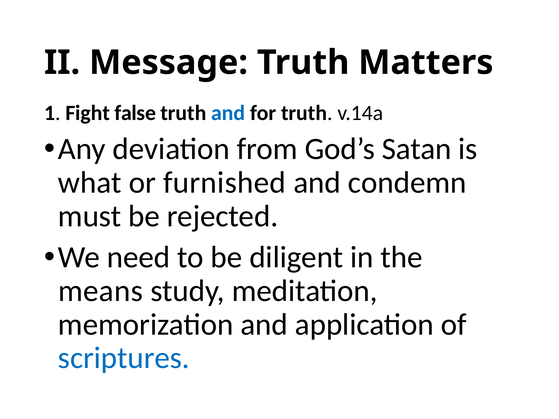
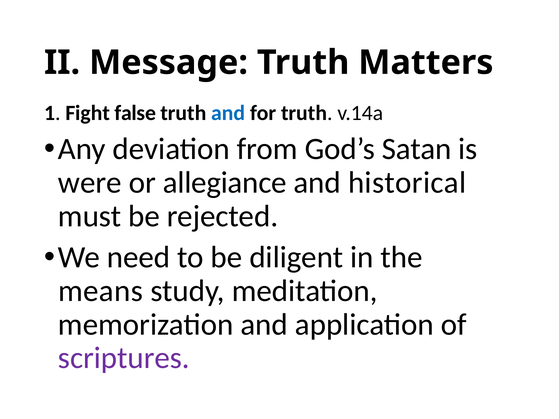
what: what -> were
furnished: furnished -> allegiance
condemn: condemn -> historical
scriptures colour: blue -> purple
